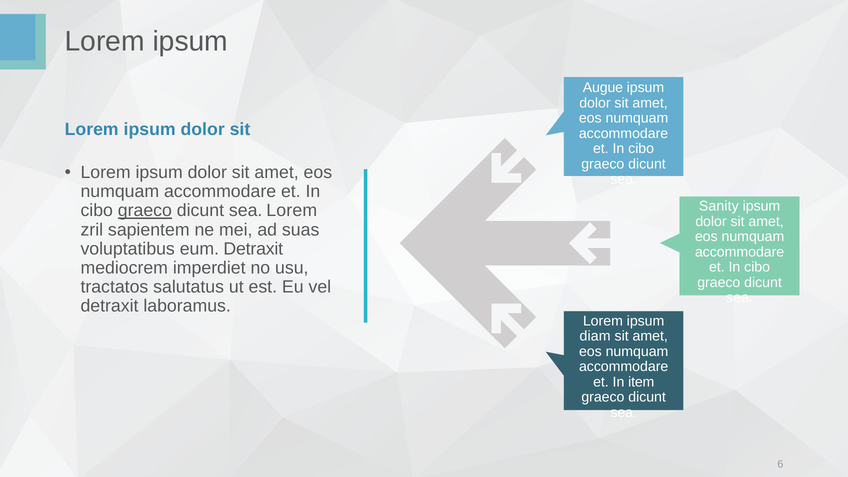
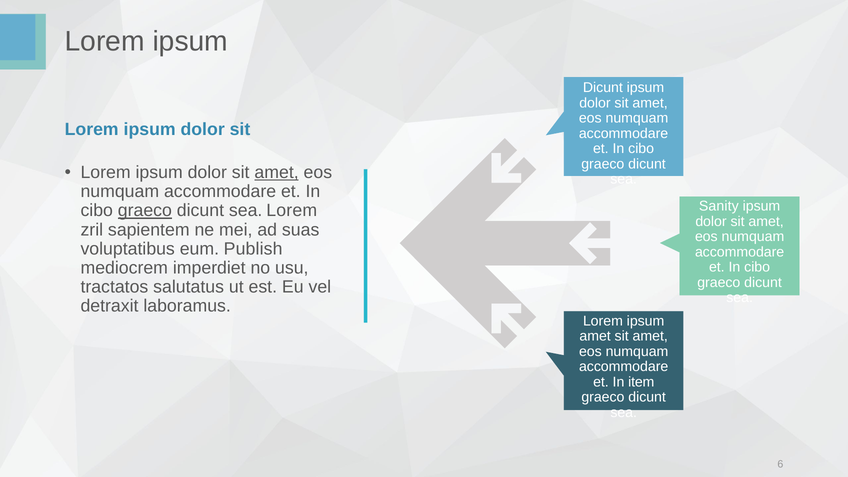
Augue at (603, 88): Augue -> Dicunt
amet at (277, 172) underline: none -> present
eum Detraxit: Detraxit -> Publish
diam at (595, 336): diam -> amet
